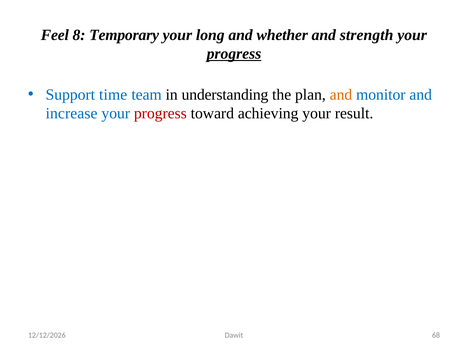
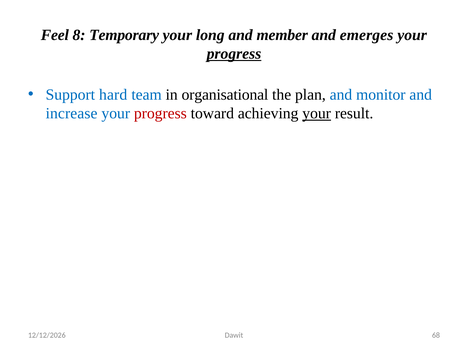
whether: whether -> member
strength: strength -> emerges
time: time -> hard
understanding: understanding -> organisational
and at (341, 95) colour: orange -> blue
your at (317, 113) underline: none -> present
